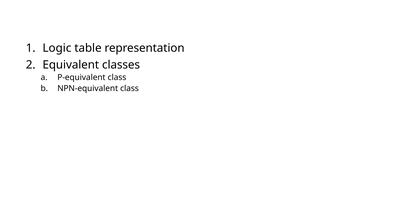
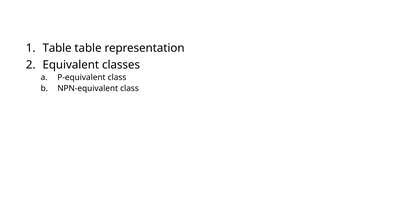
Logic at (57, 48): Logic -> Table
